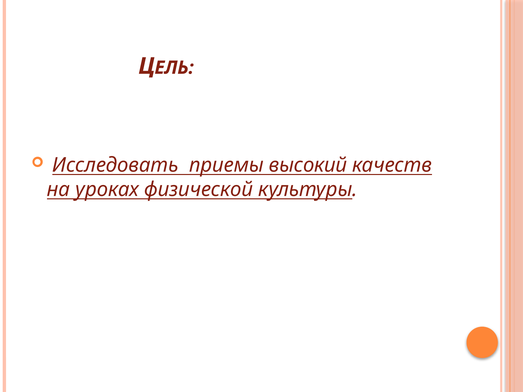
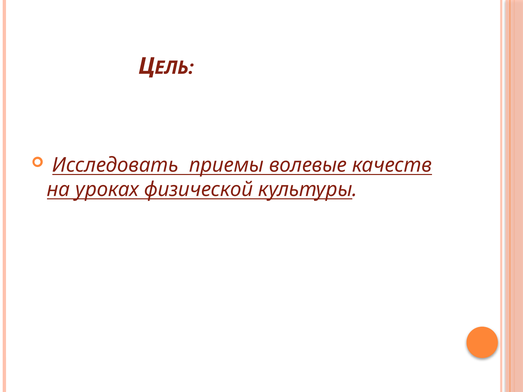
высокий: высокий -> волевые
